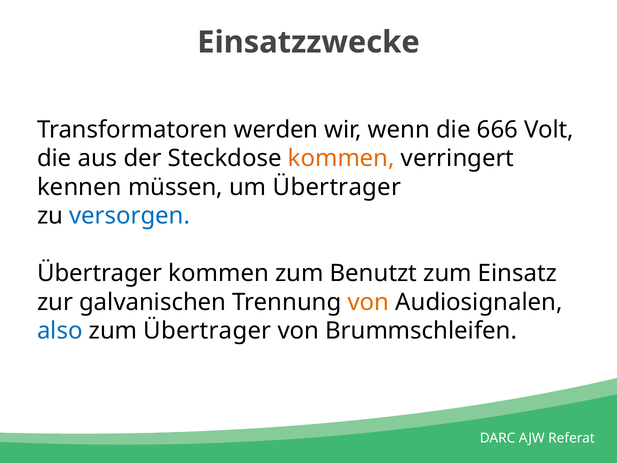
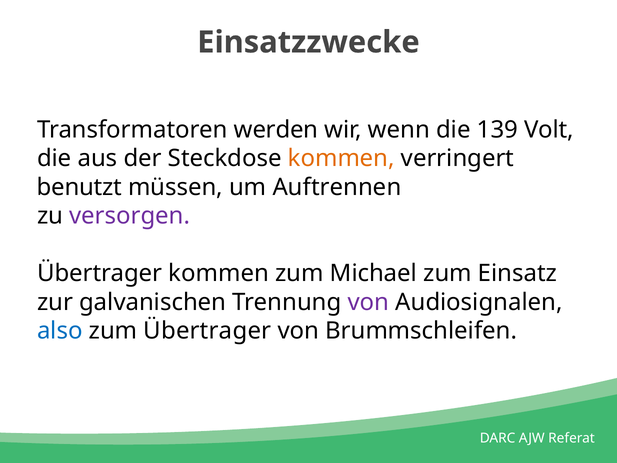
666: 666 -> 139
kennen: kennen -> benutzt
um Übertrager: Übertrager -> Auftrennen
versorgen colour: blue -> purple
Benutzt: Benutzt -> Michael
von at (368, 302) colour: orange -> purple
